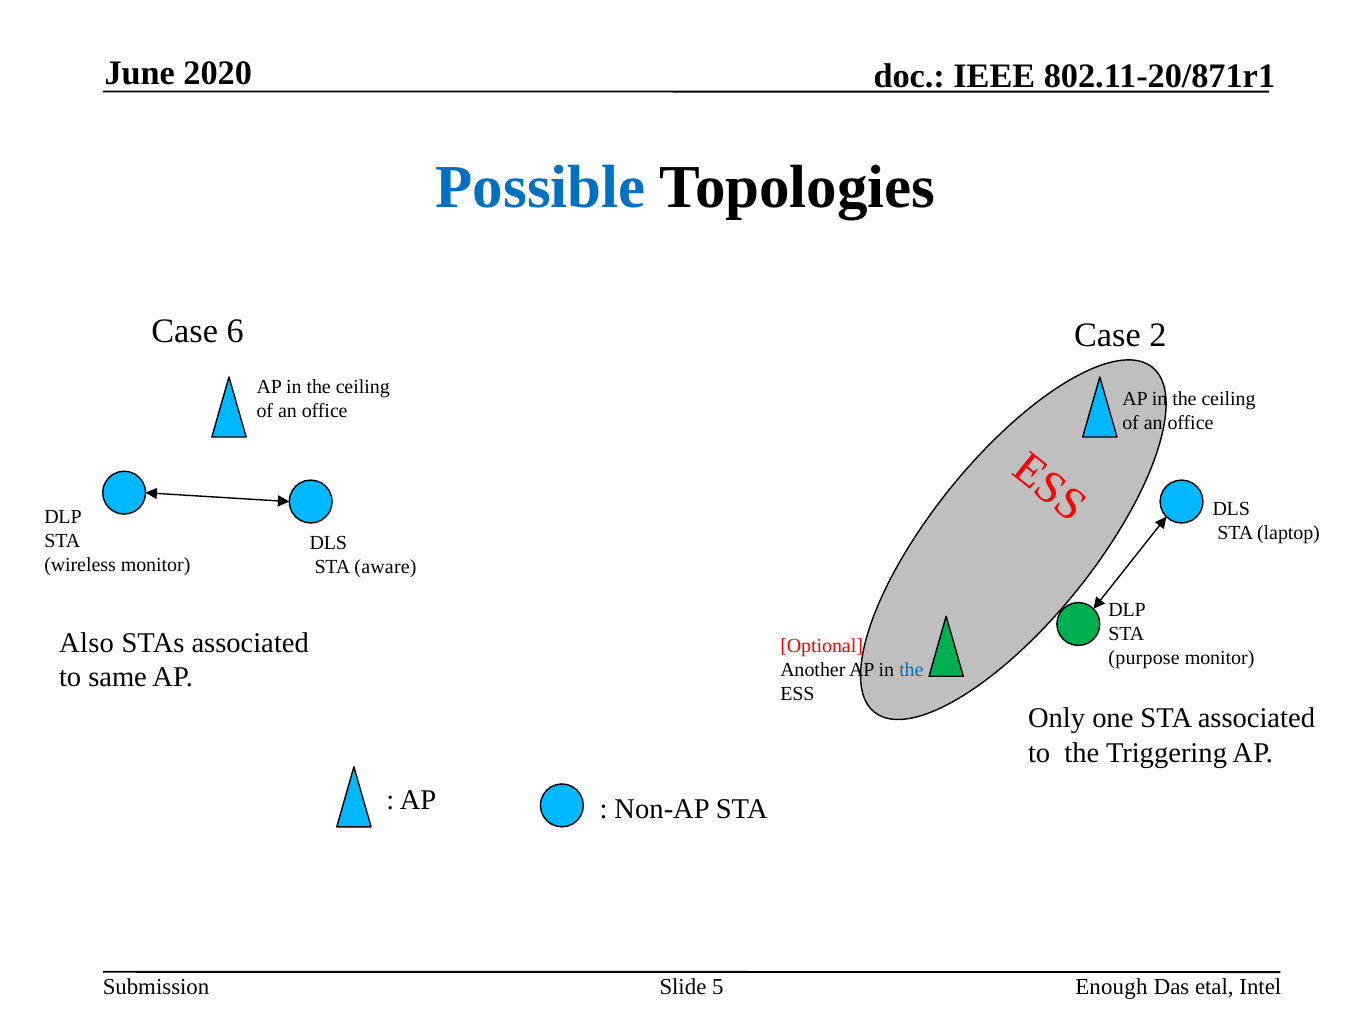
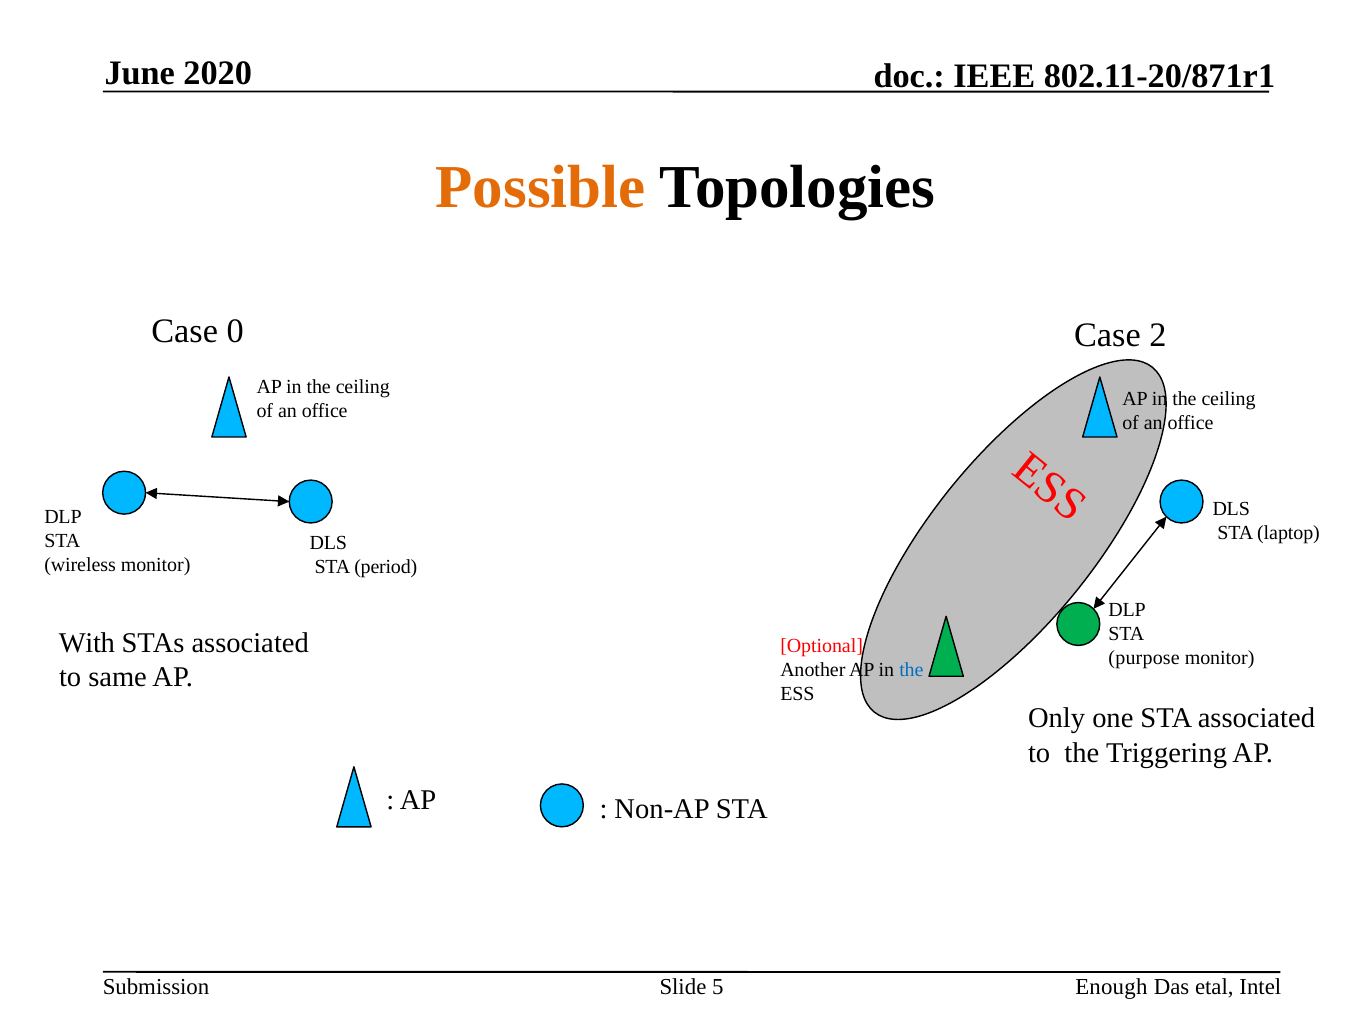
Possible colour: blue -> orange
6: 6 -> 0
aware: aware -> period
Also: Also -> With
